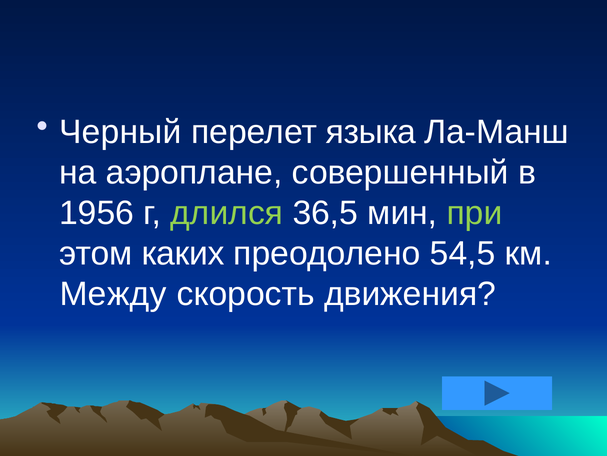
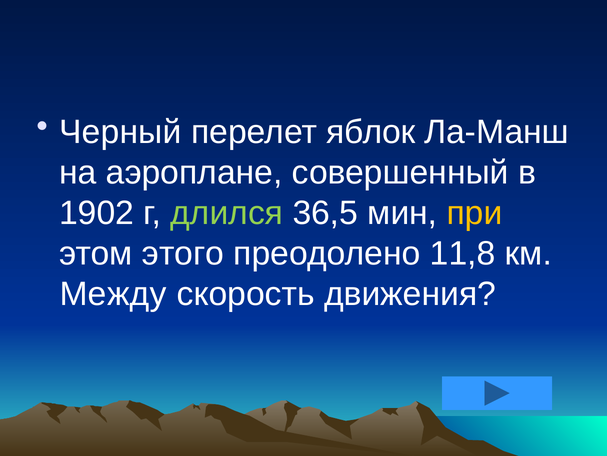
языка: языка -> яблок
1956: 1956 -> 1902
при colour: light green -> yellow
каких: каких -> этого
54,5: 54,5 -> 11,8
